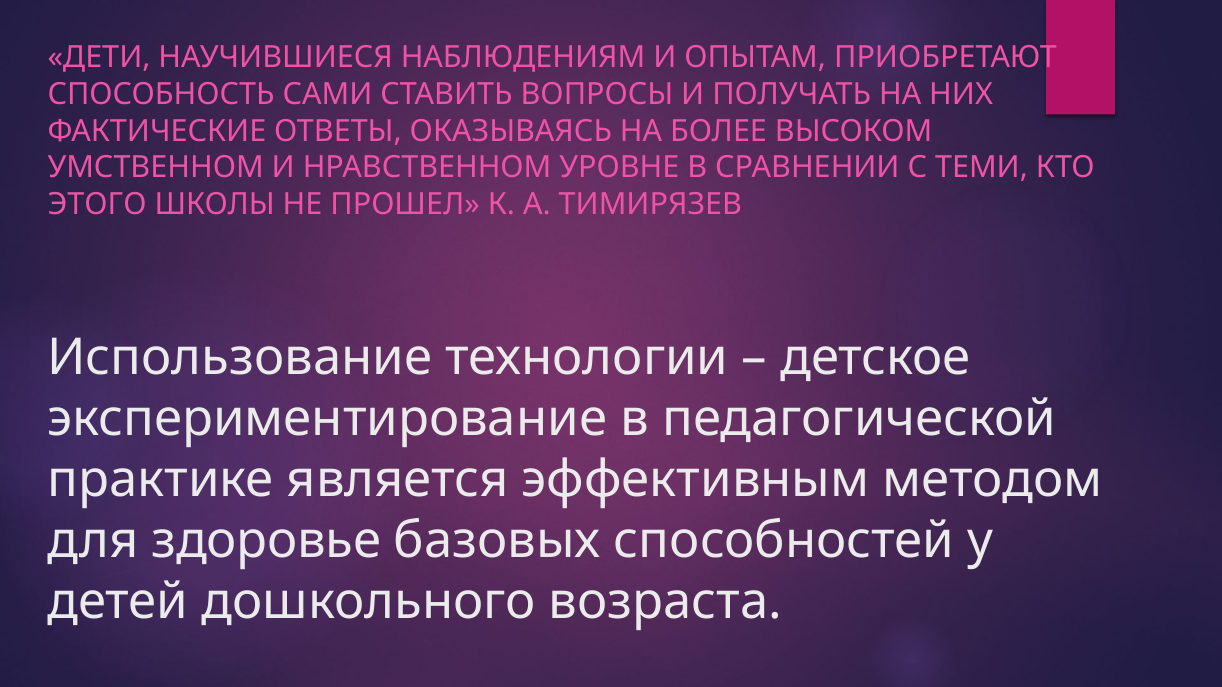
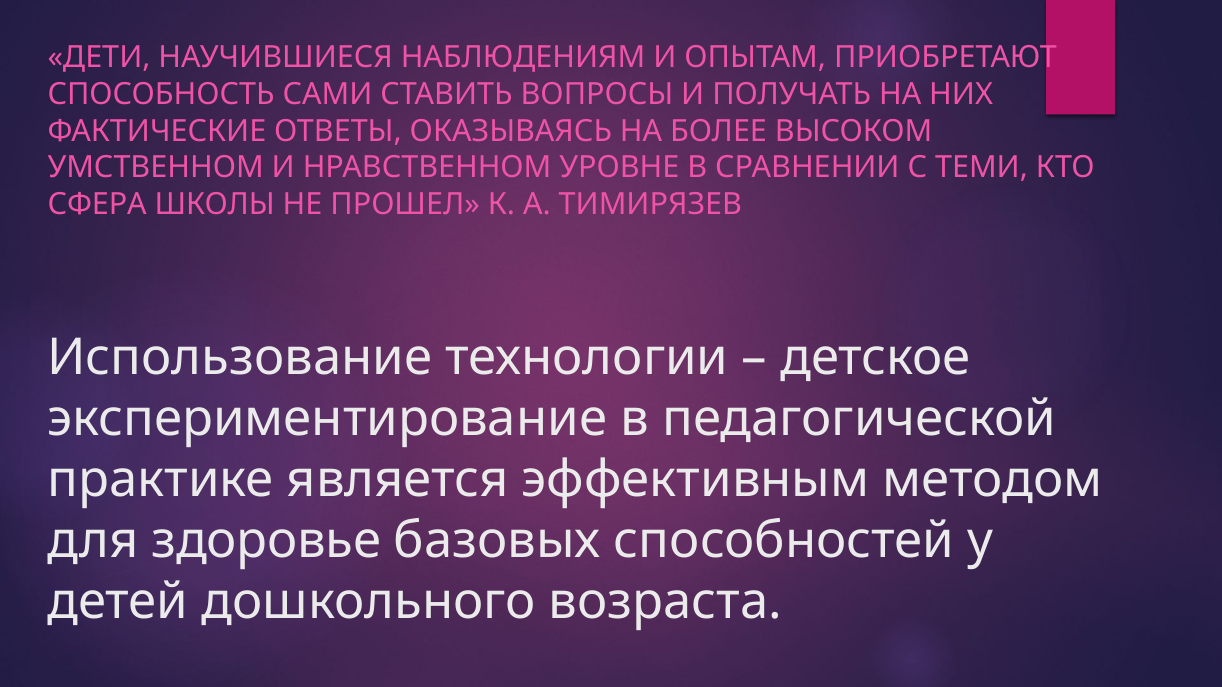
ЭТОГО: ЭТОГО -> СФЕРА
